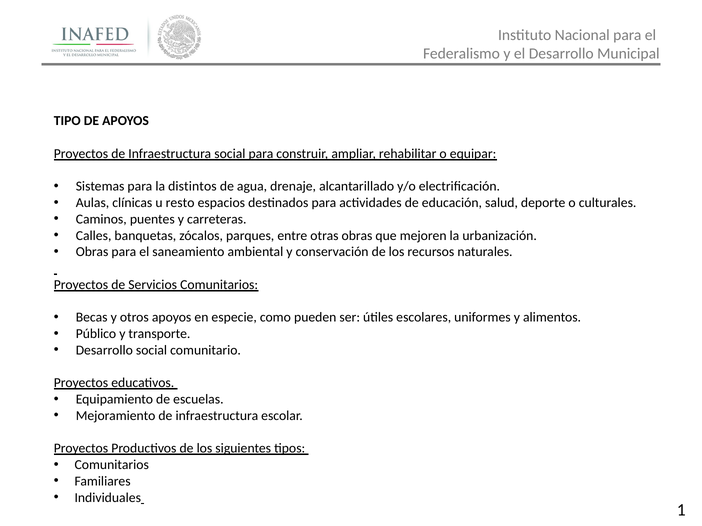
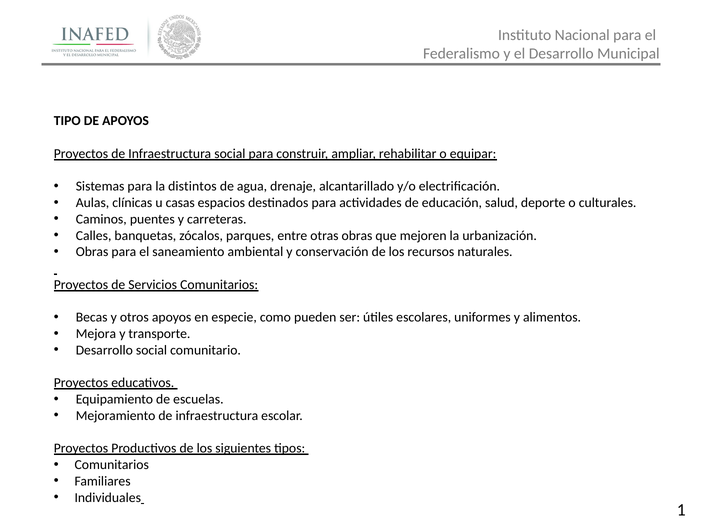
resto: resto -> casas
Público: Público -> Mejora
